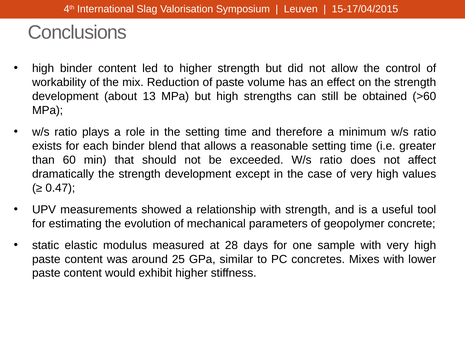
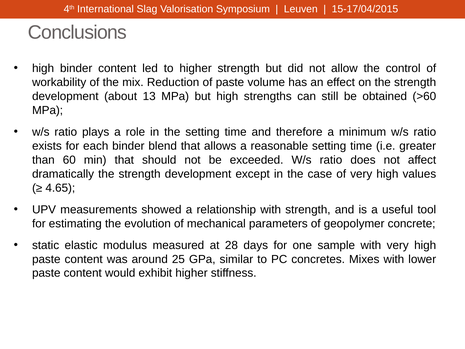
0.47: 0.47 -> 4.65
